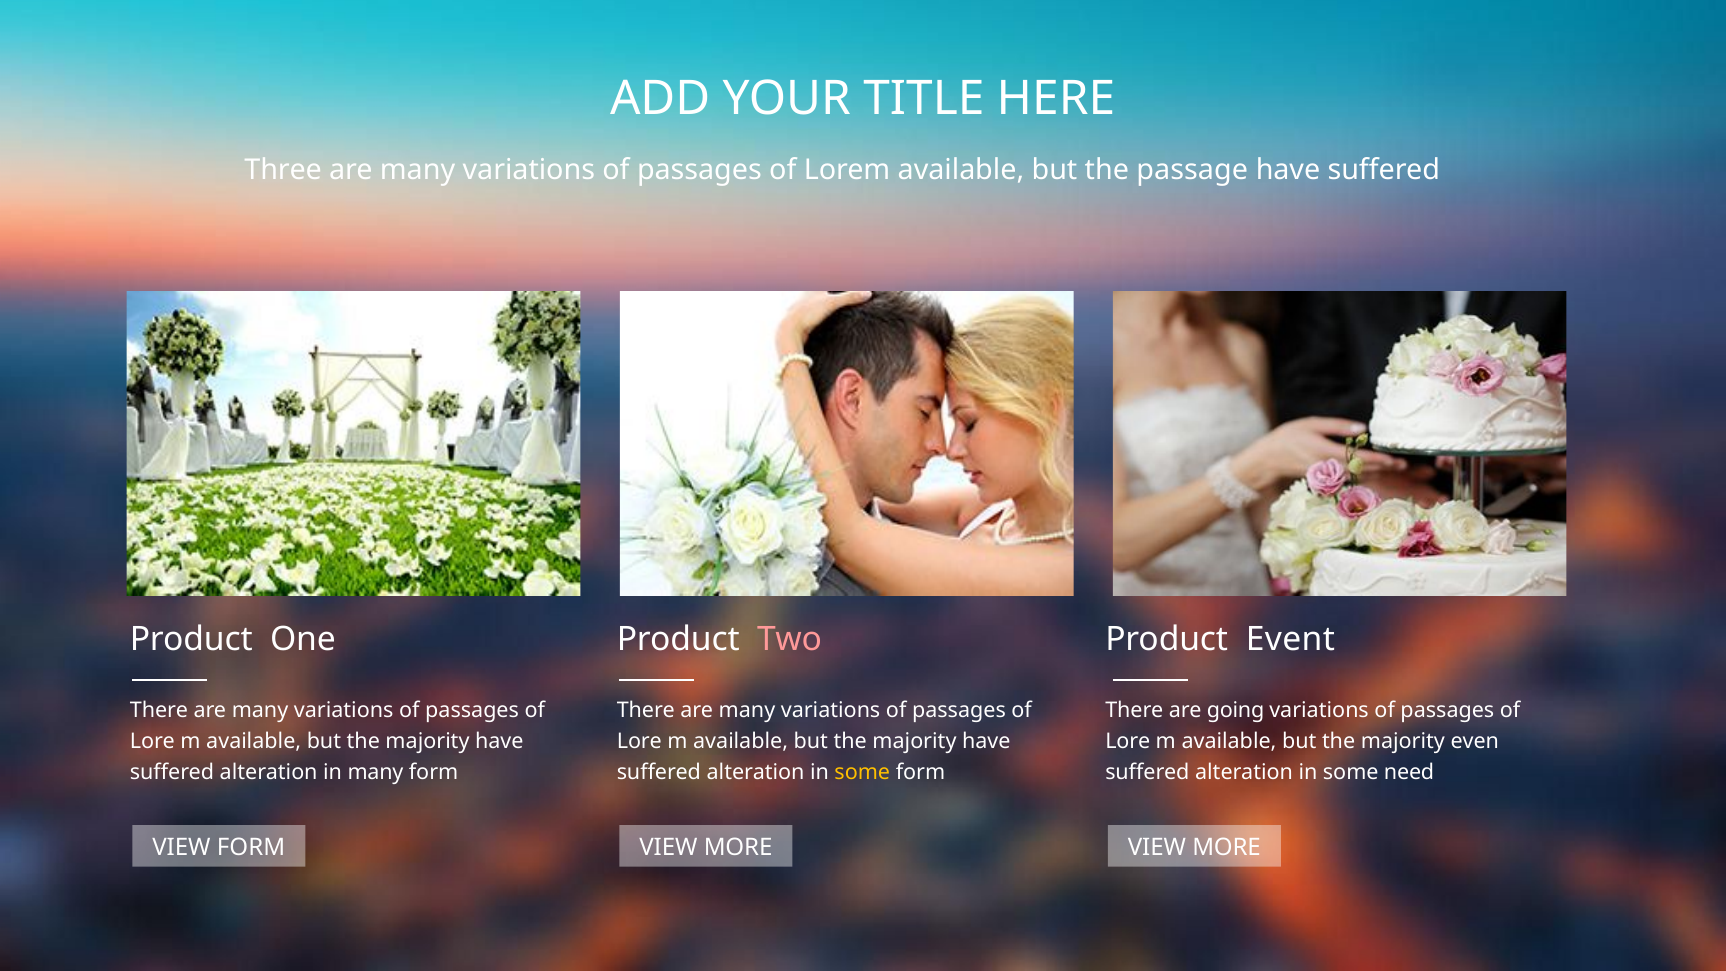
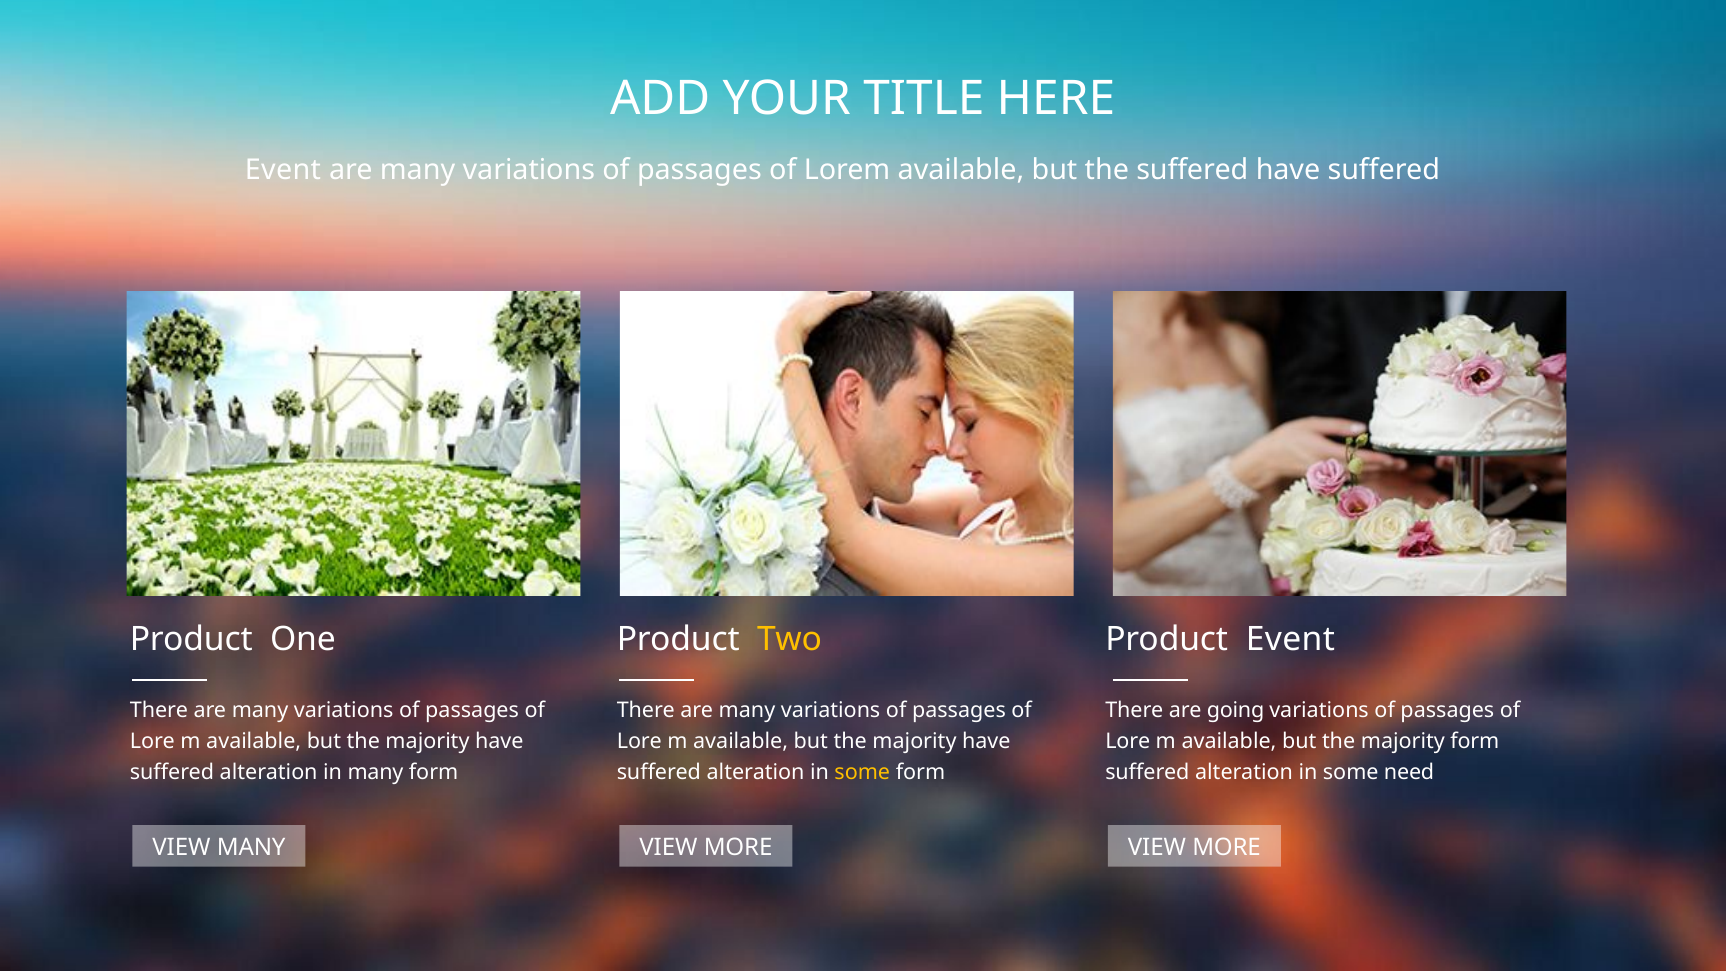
Three at (283, 170): Three -> Event
the passage: passage -> suffered
Two colour: pink -> yellow
majority even: even -> form
VIEW FORM: FORM -> MANY
